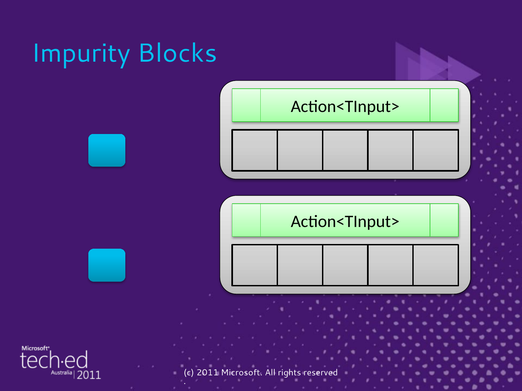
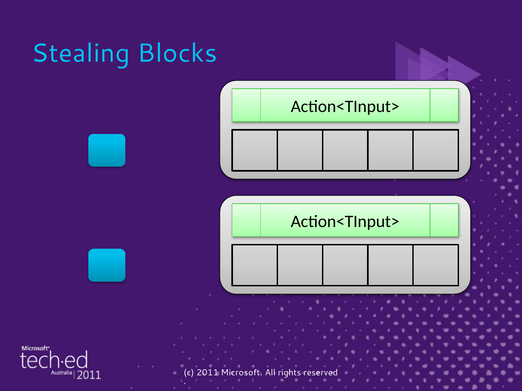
Impurity: Impurity -> Stealing
